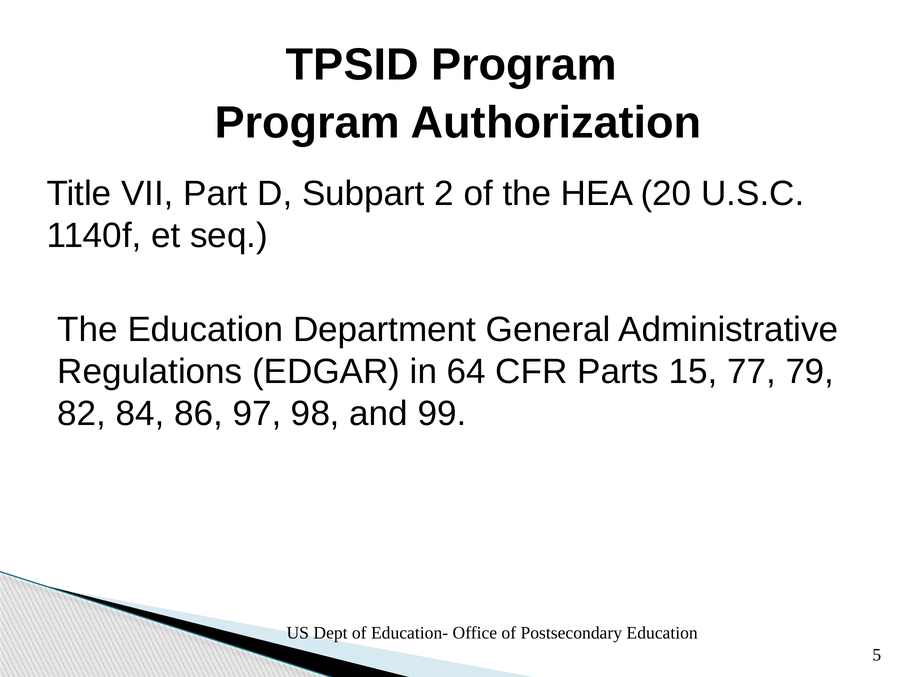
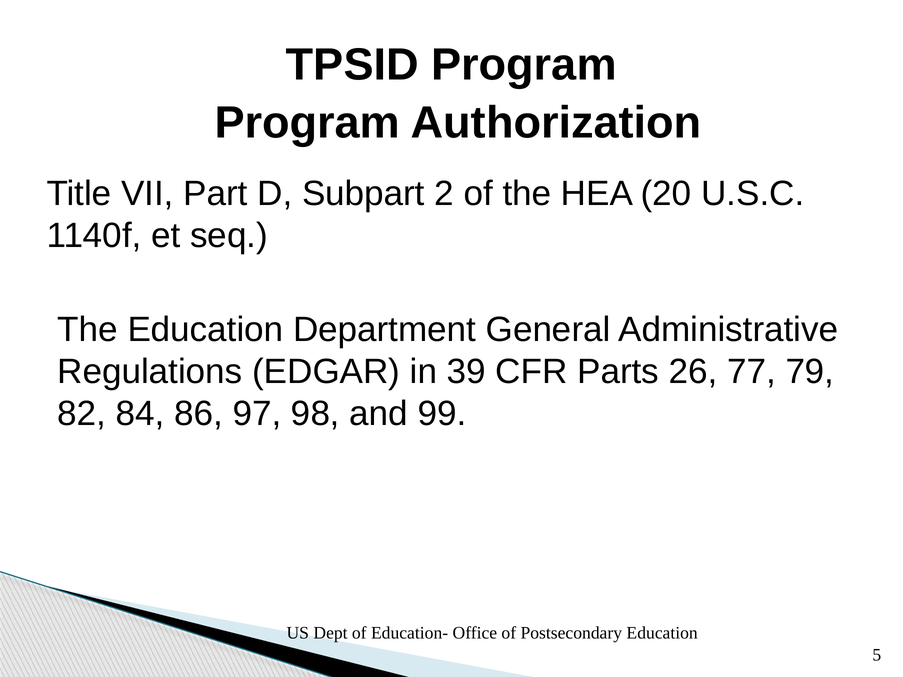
64: 64 -> 39
15: 15 -> 26
